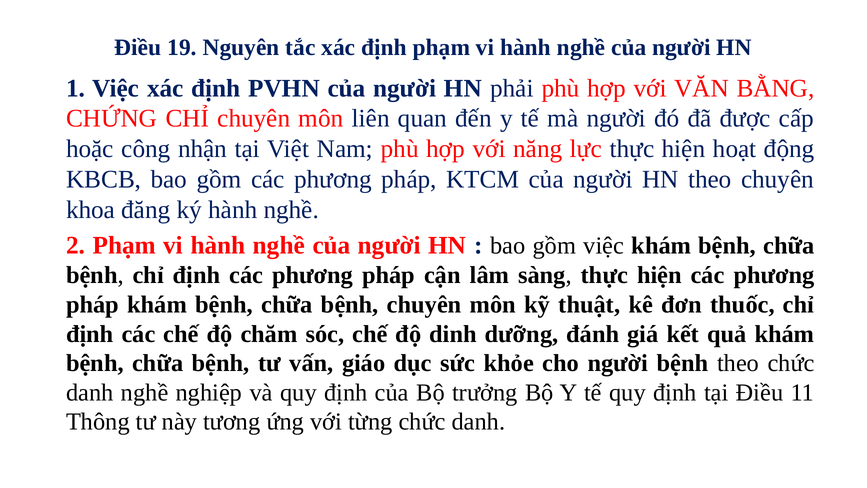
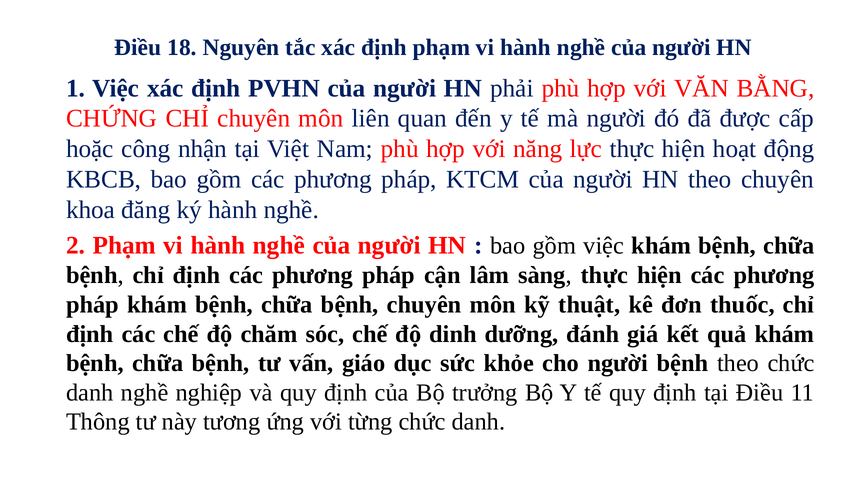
19: 19 -> 18
